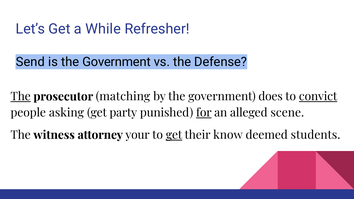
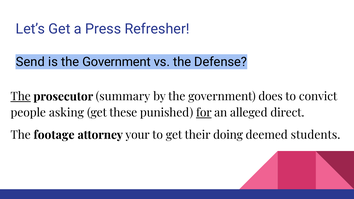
While: While -> Press
matching: matching -> summary
convict underline: present -> none
party: party -> these
scene: scene -> direct
witness: witness -> footage
get at (174, 135) underline: present -> none
know: know -> doing
